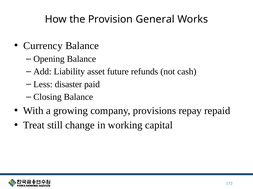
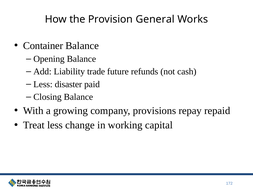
Currency: Currency -> Container
asset: asset -> trade
Treat still: still -> less
